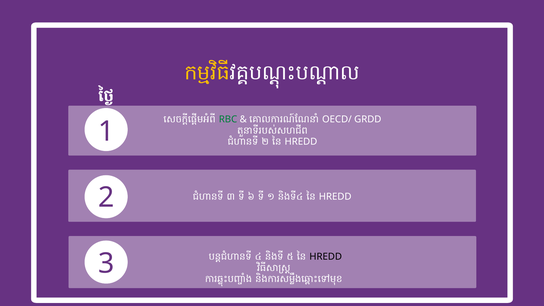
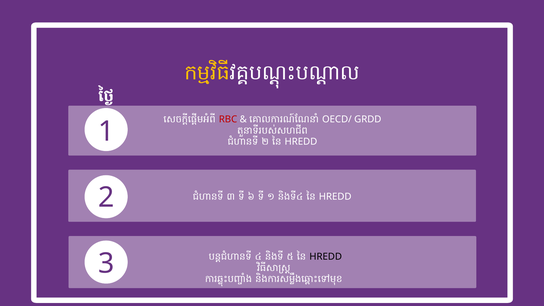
RBC colour: green -> red
